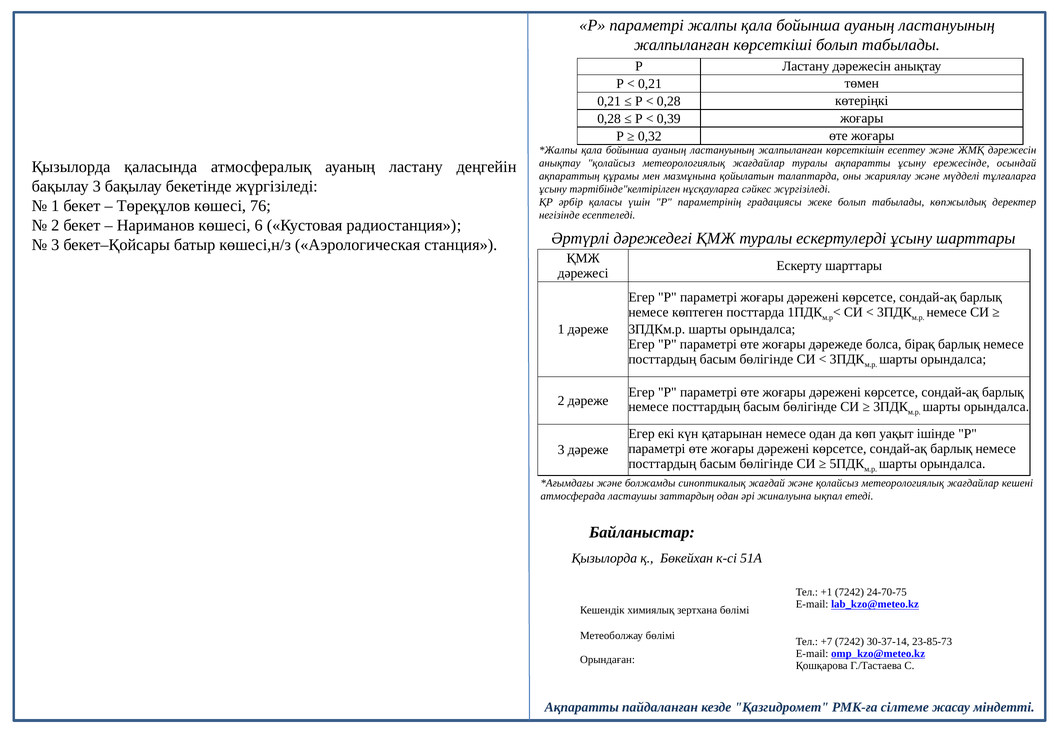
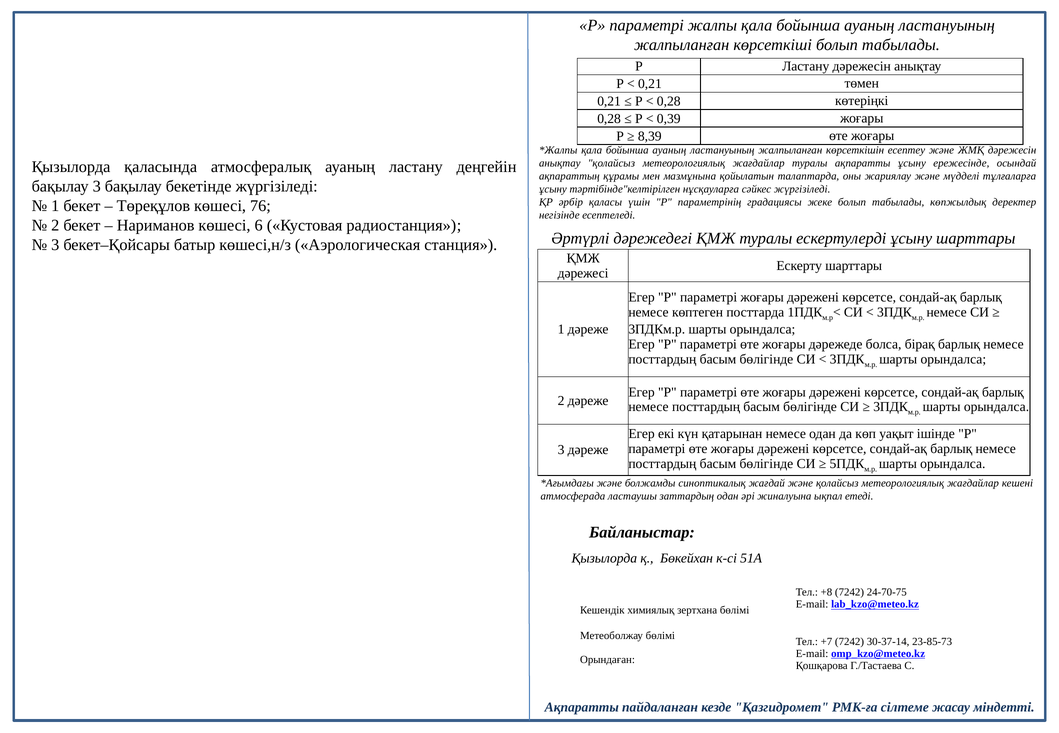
0,32: 0,32 -> 8,39
+1: +1 -> +8
